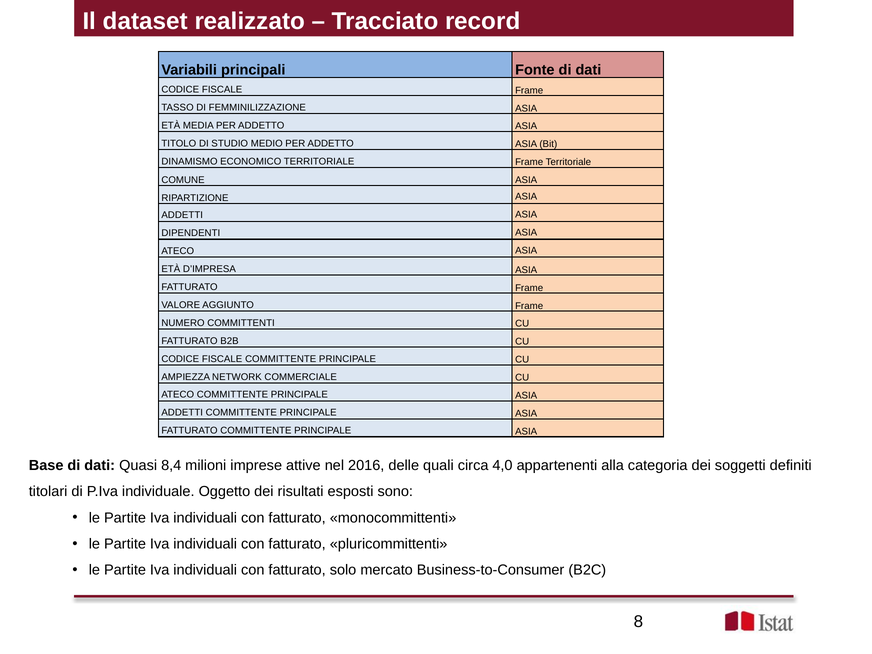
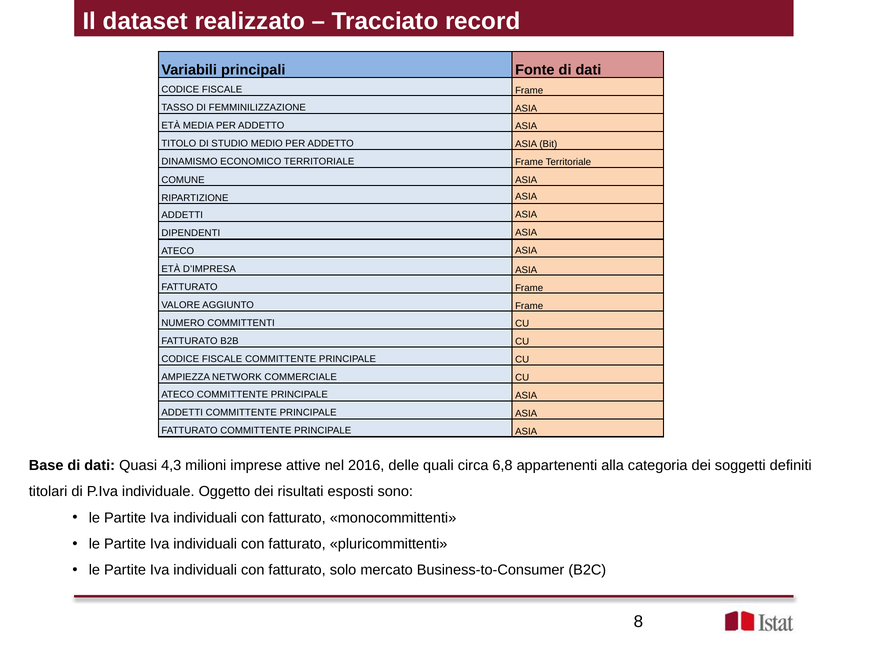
8,4: 8,4 -> 4,3
4,0: 4,0 -> 6,8
